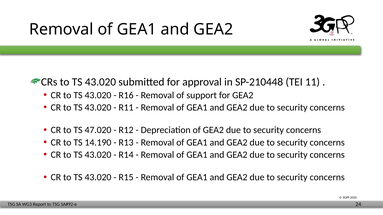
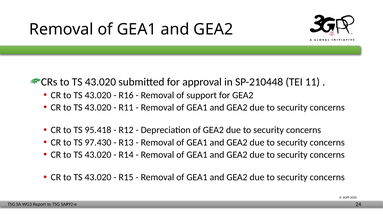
47.020: 47.020 -> 95.418
14.190: 14.190 -> 97.430
